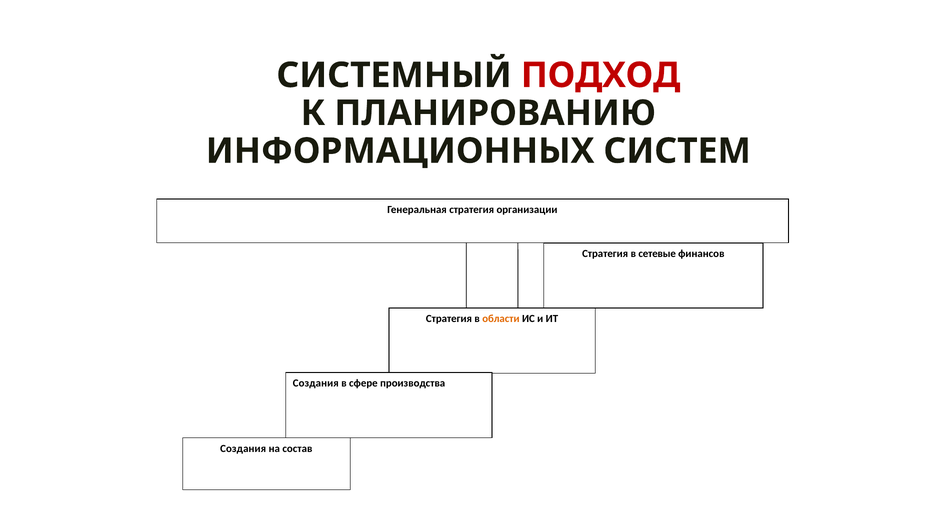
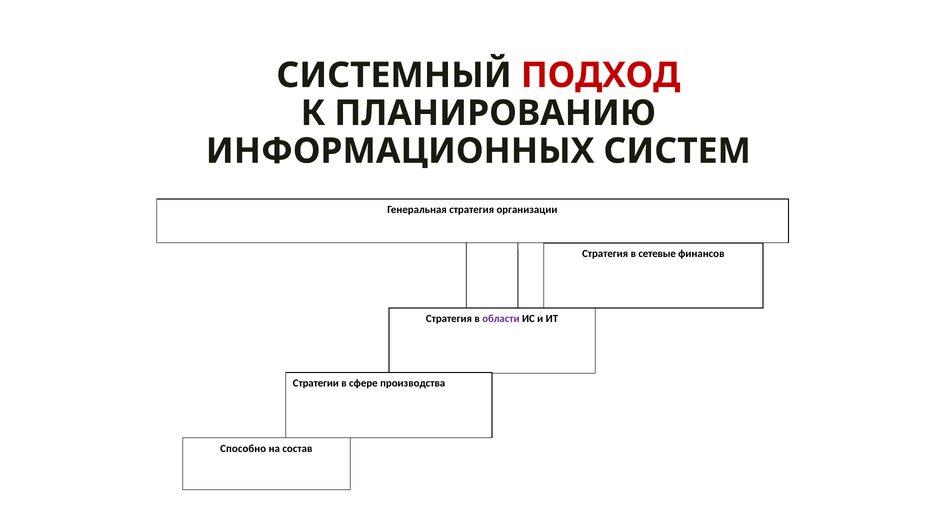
области colour: orange -> purple
Создания at (316, 383): Создания -> Стратегии
Создания at (243, 448): Создания -> Способно
